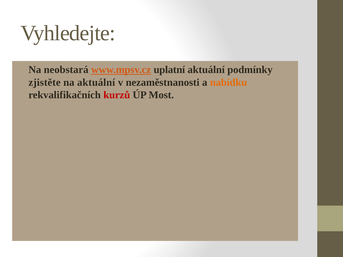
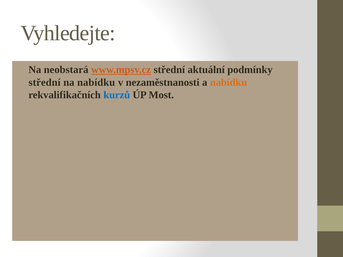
www.mpsv.cz uplatní: uplatní -> střední
zjistěte at (45, 82): zjistěte -> střední
na aktuální: aktuální -> nabídku
kurzů colour: red -> blue
